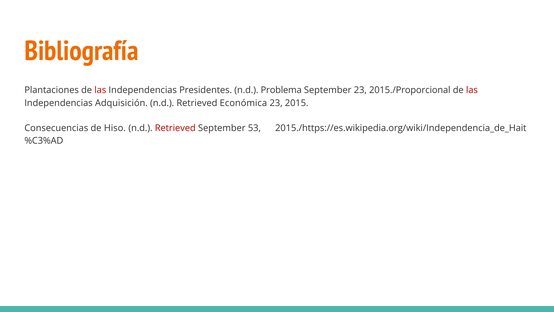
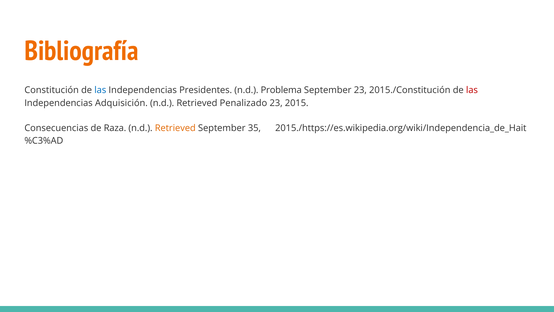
Plantaciones: Plantaciones -> Constitución
las at (100, 90) colour: red -> blue
2015./Proporcional: 2015./Proporcional -> 2015./Constitución
Económica: Económica -> Penalizado
Hiso: Hiso -> Raza
Retrieved at (175, 128) colour: red -> orange
53: 53 -> 35
